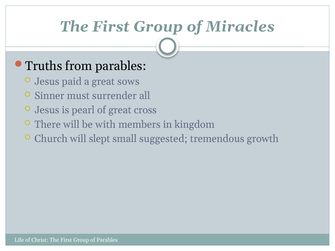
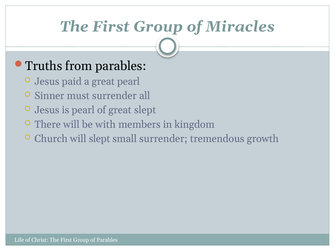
great sows: sows -> pearl
great cross: cross -> slept
small suggested: suggested -> surrender
